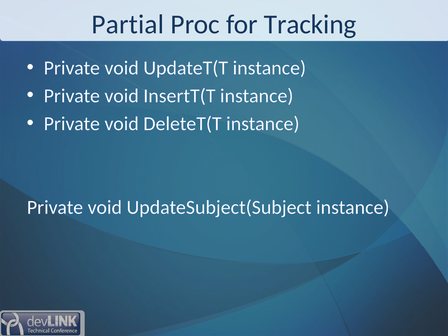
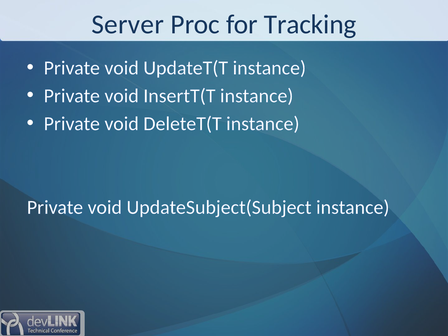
Partial: Partial -> Server
